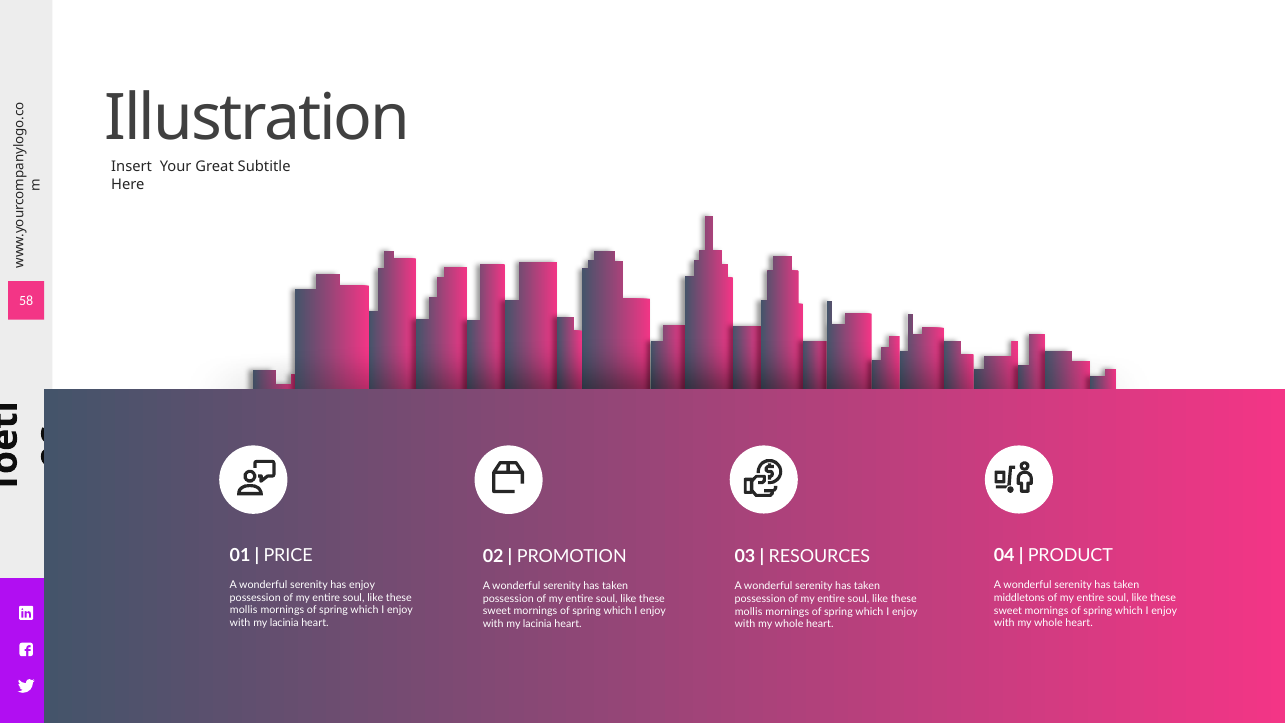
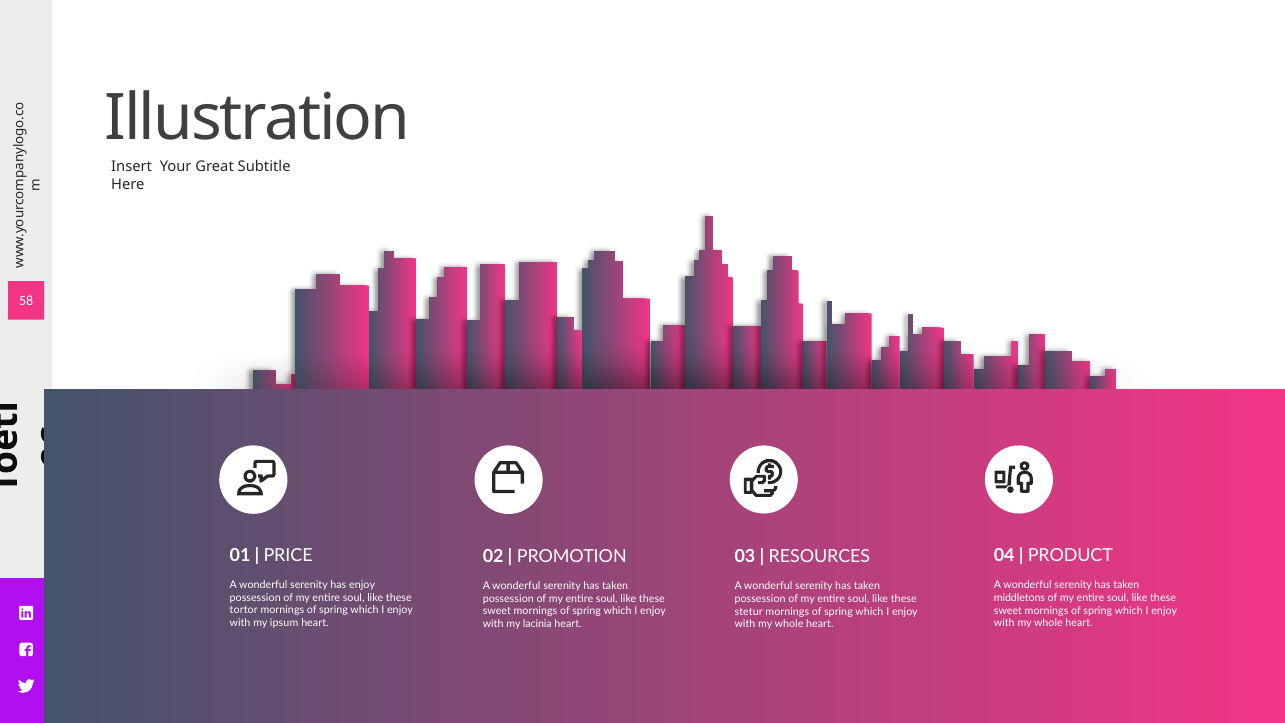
mollis at (244, 610): mollis -> tortor
mollis at (749, 611): mollis -> stetur
lacinia at (284, 623): lacinia -> ipsum
